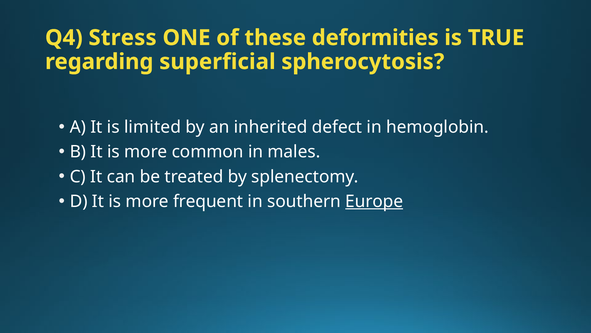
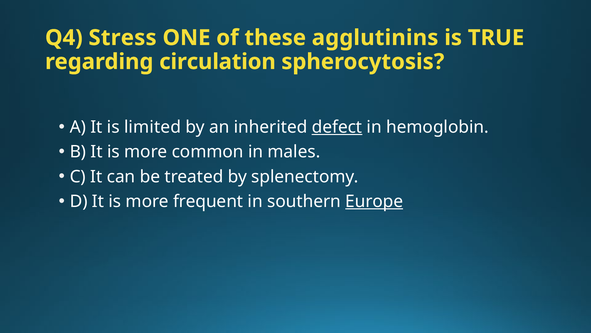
deformities: deformities -> agglutinins
superficial: superficial -> circulation
defect underline: none -> present
